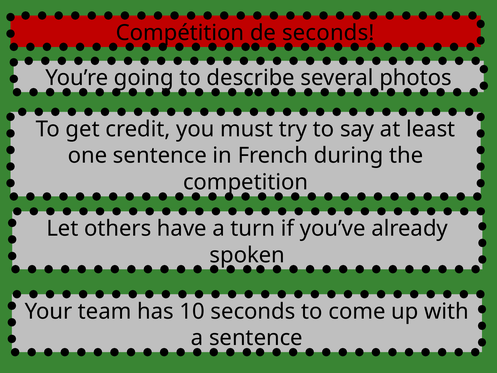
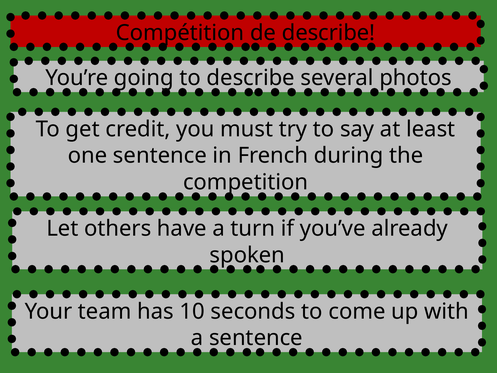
de seconds: seconds -> describe
